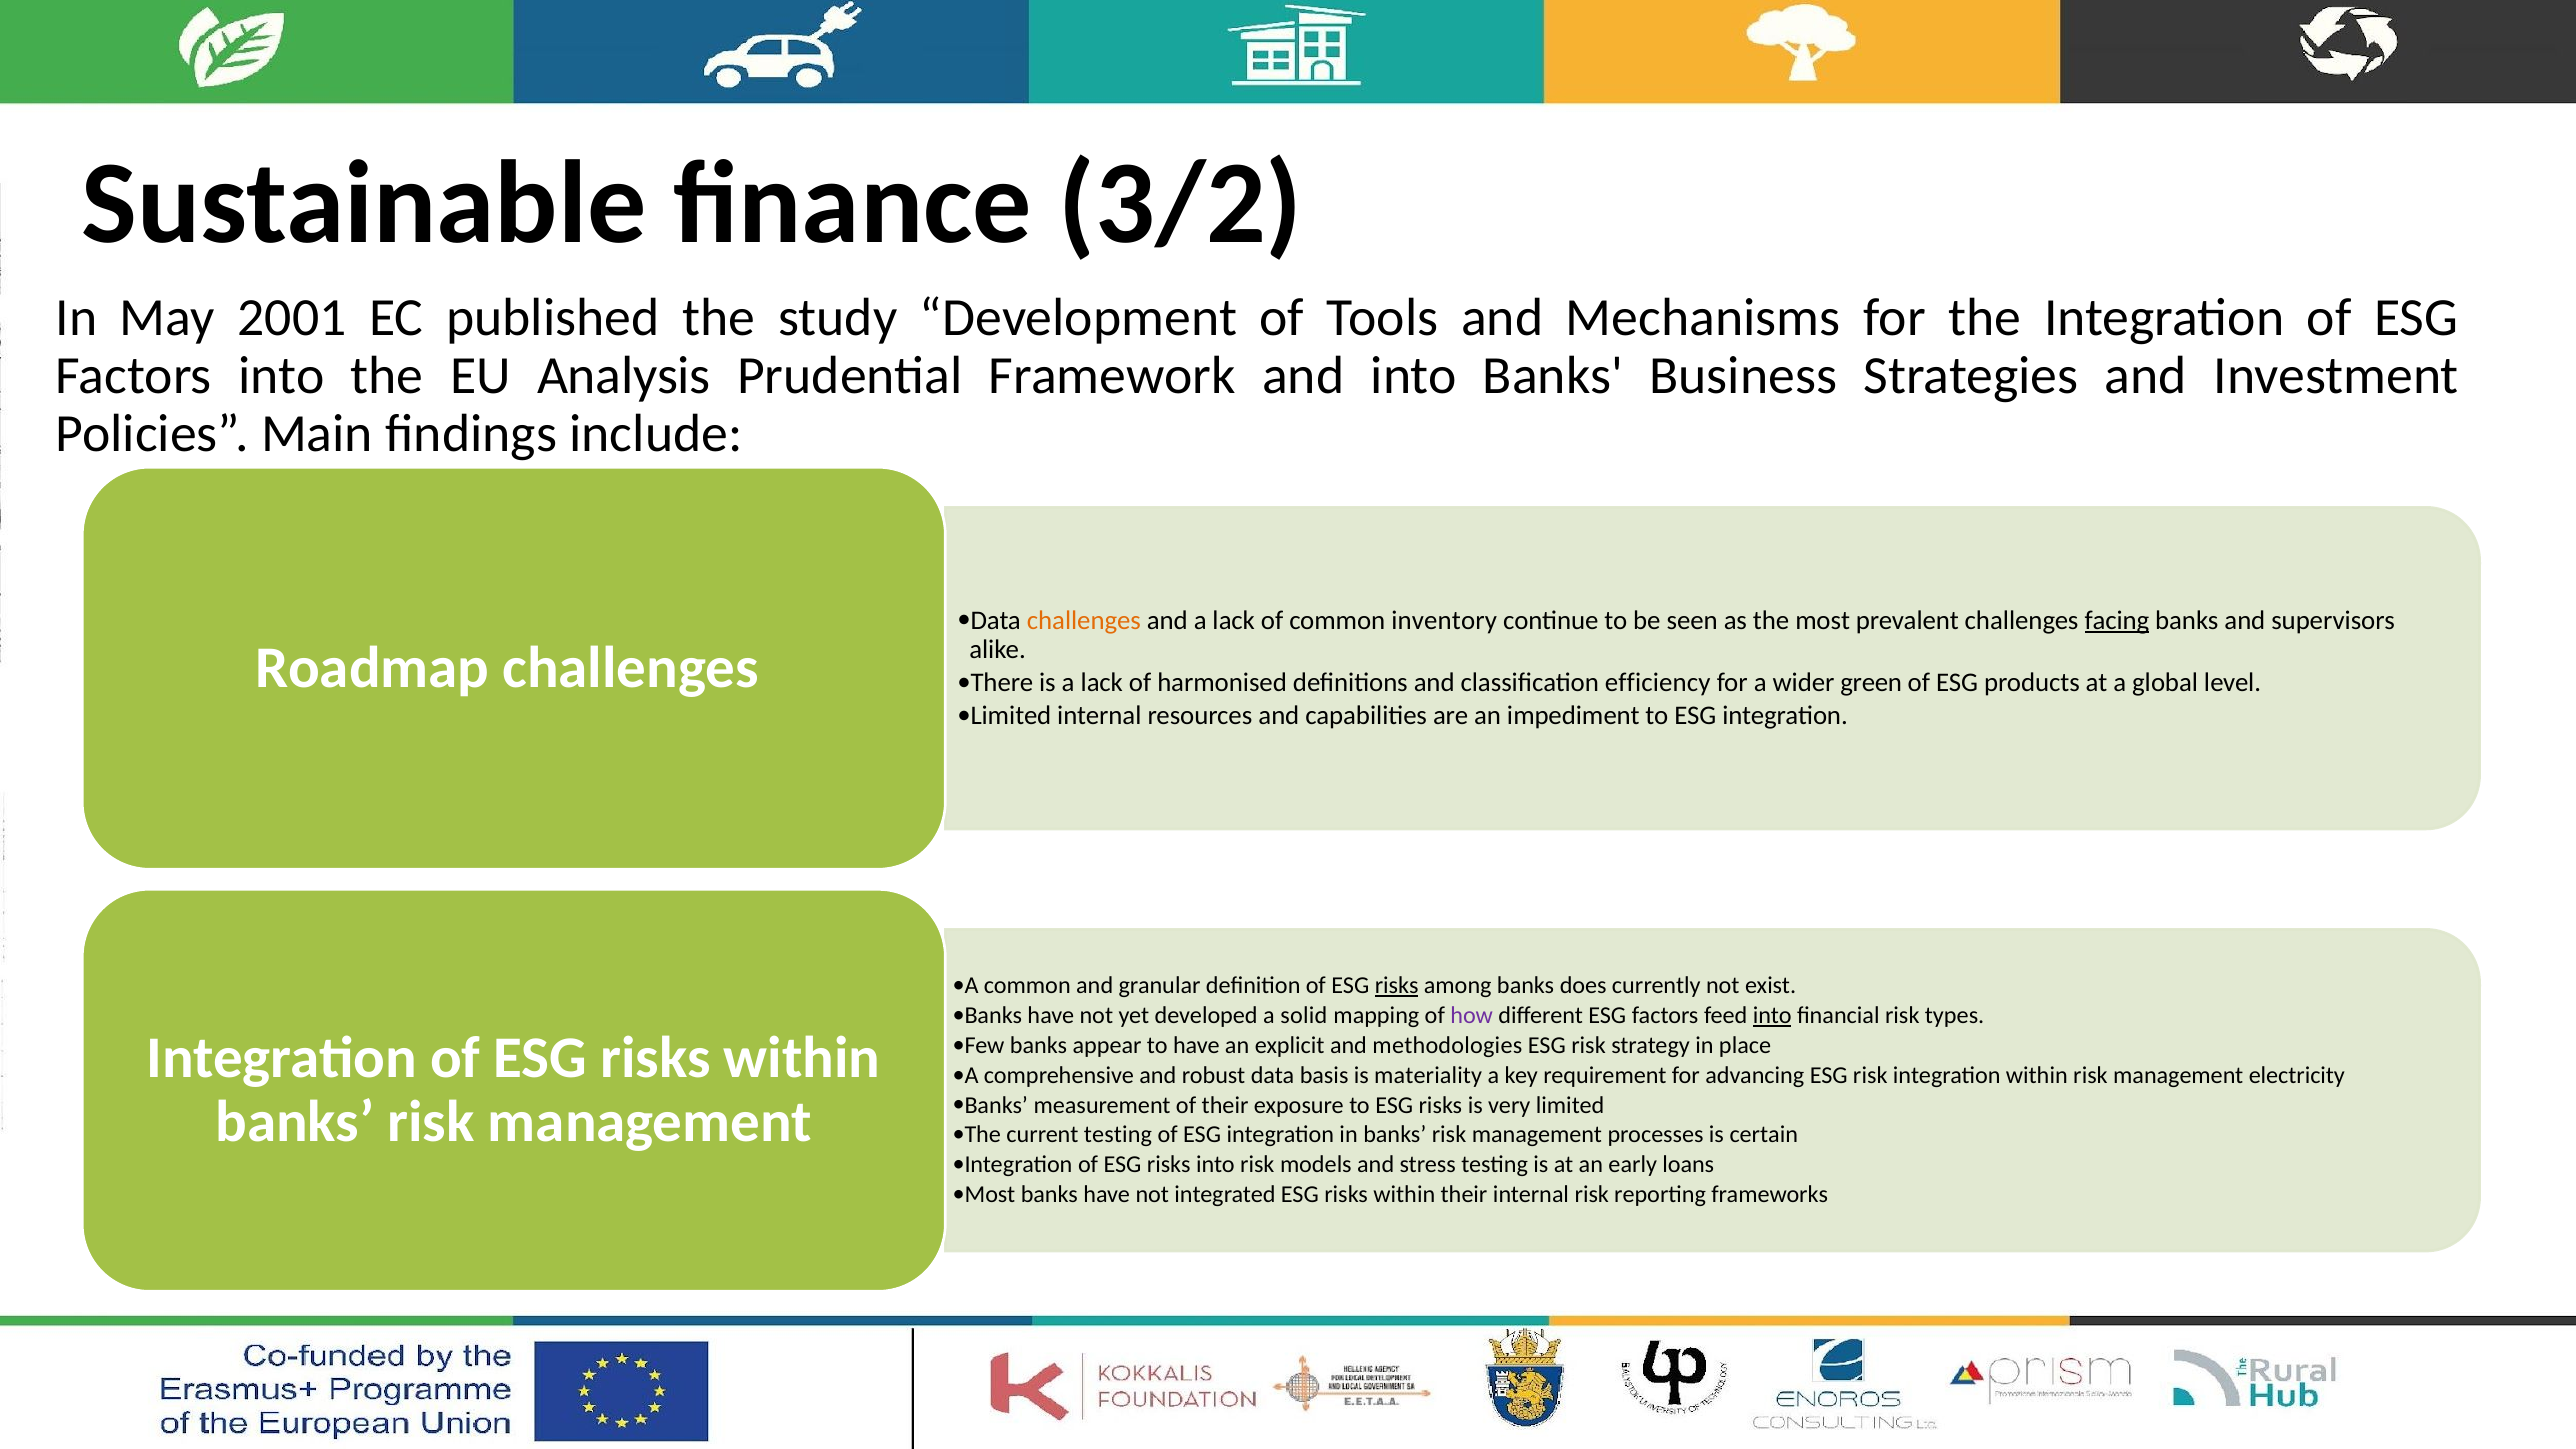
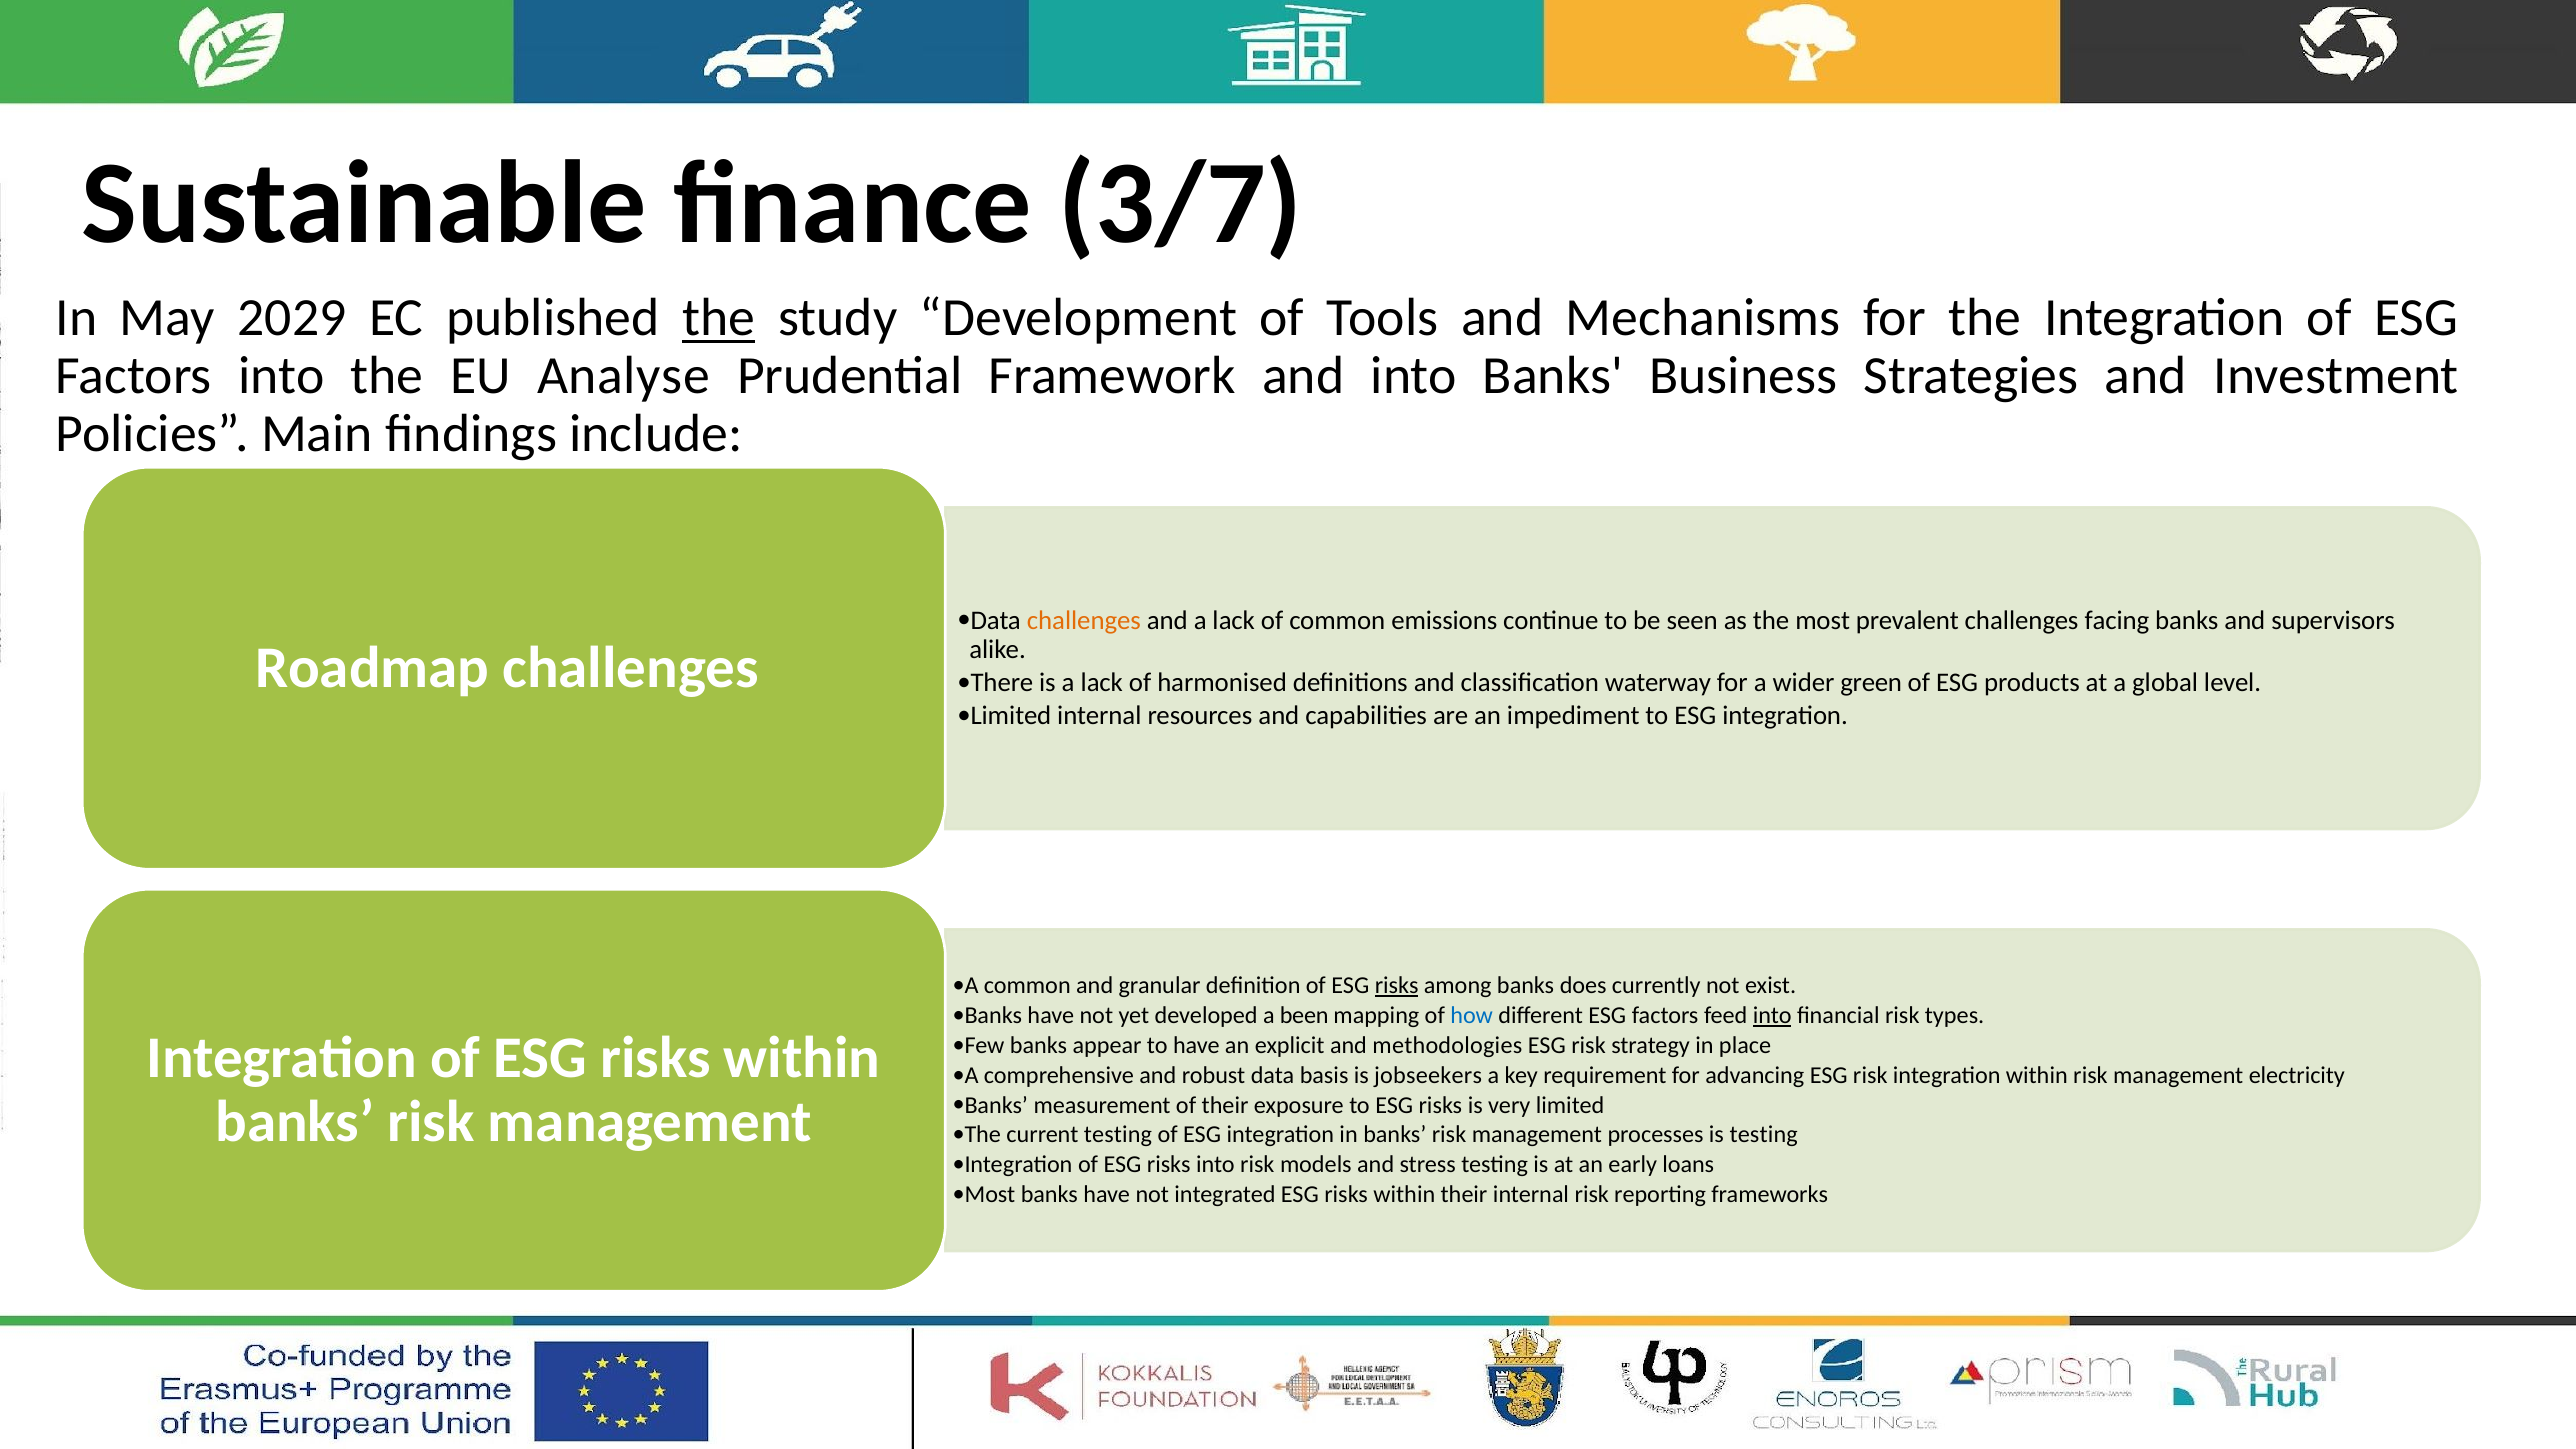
3/2: 3/2 -> 3/7
2001: 2001 -> 2029
the at (719, 318) underline: none -> present
Analysis: Analysis -> Analyse
inventory: inventory -> emissions
facing underline: present -> none
efficiency: efficiency -> waterway
solid: solid -> been
how colour: purple -> blue
materiality: materiality -> jobseekers
is certain: certain -> testing
